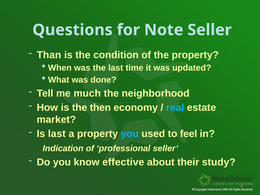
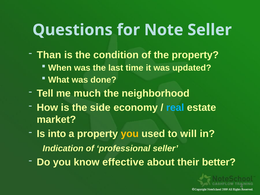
then: then -> side
Is last: last -> into
you at (130, 134) colour: light blue -> yellow
feel: feel -> will
study: study -> better
